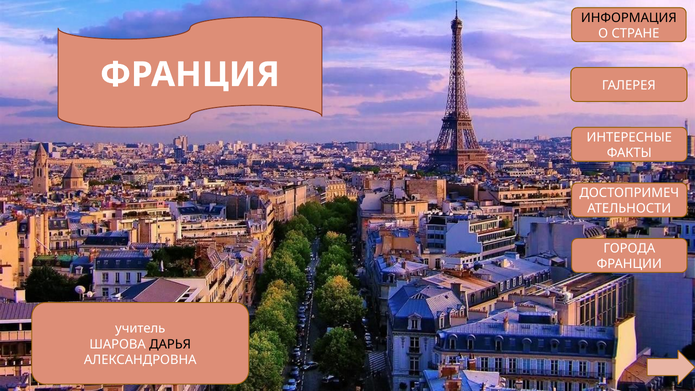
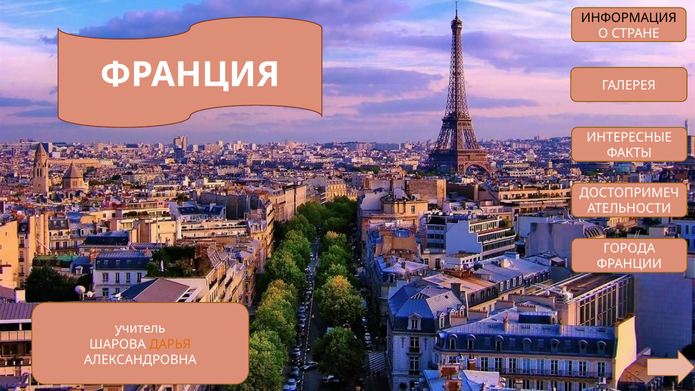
ДАРЬЯ colour: black -> orange
